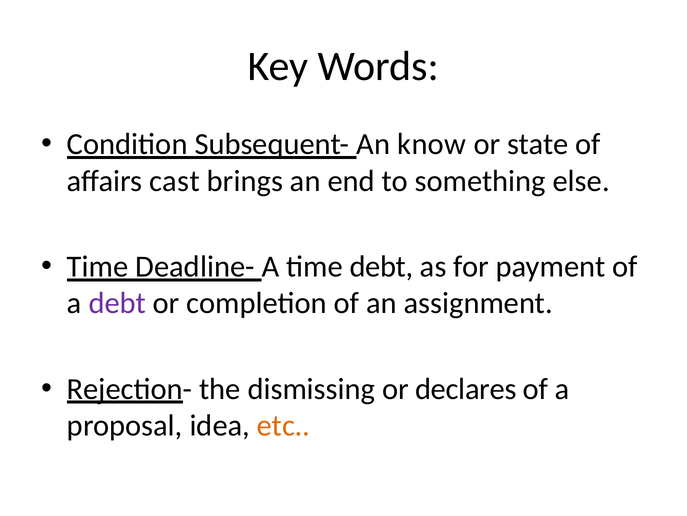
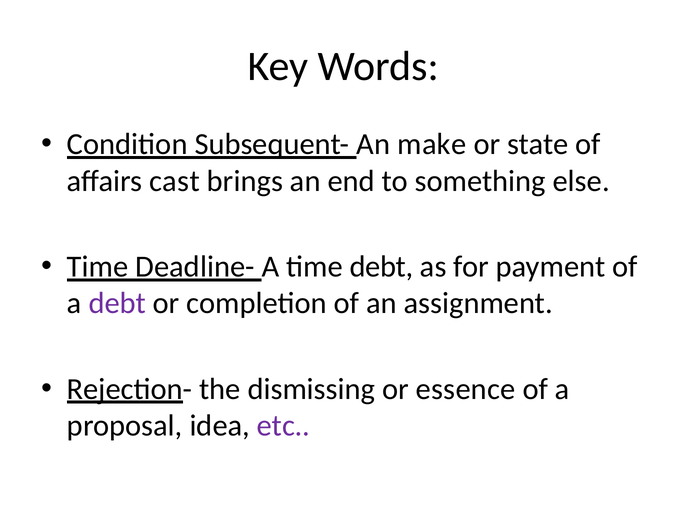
know: know -> make
declares: declares -> essence
etc colour: orange -> purple
